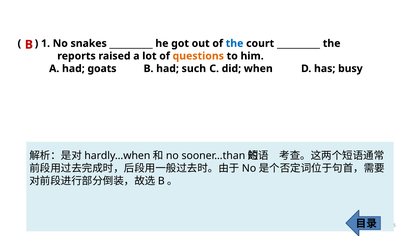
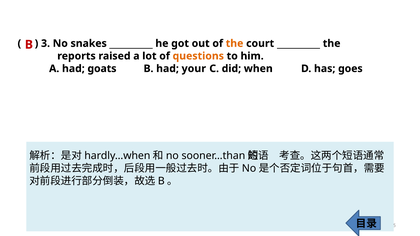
1: 1 -> 3
the at (235, 43) colour: blue -> orange
such: such -> your
busy: busy -> goes
